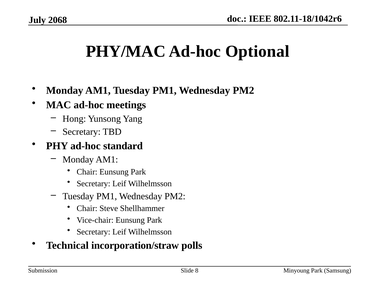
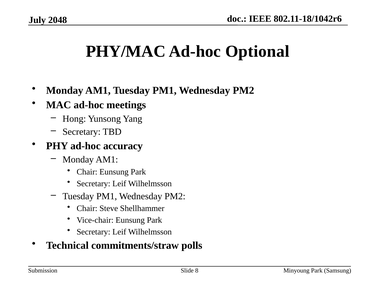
2068: 2068 -> 2048
standard: standard -> accuracy
incorporation/straw: incorporation/straw -> commitments/straw
